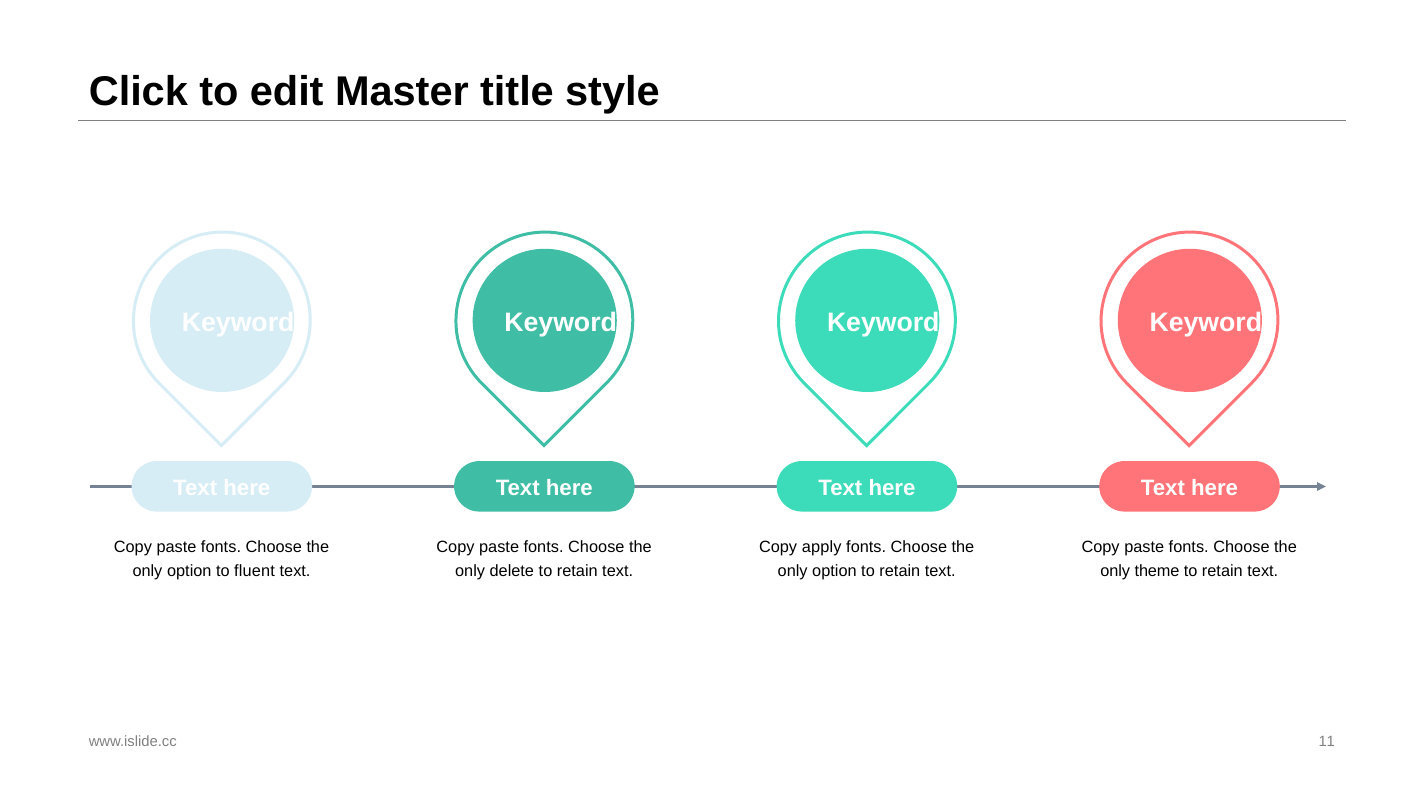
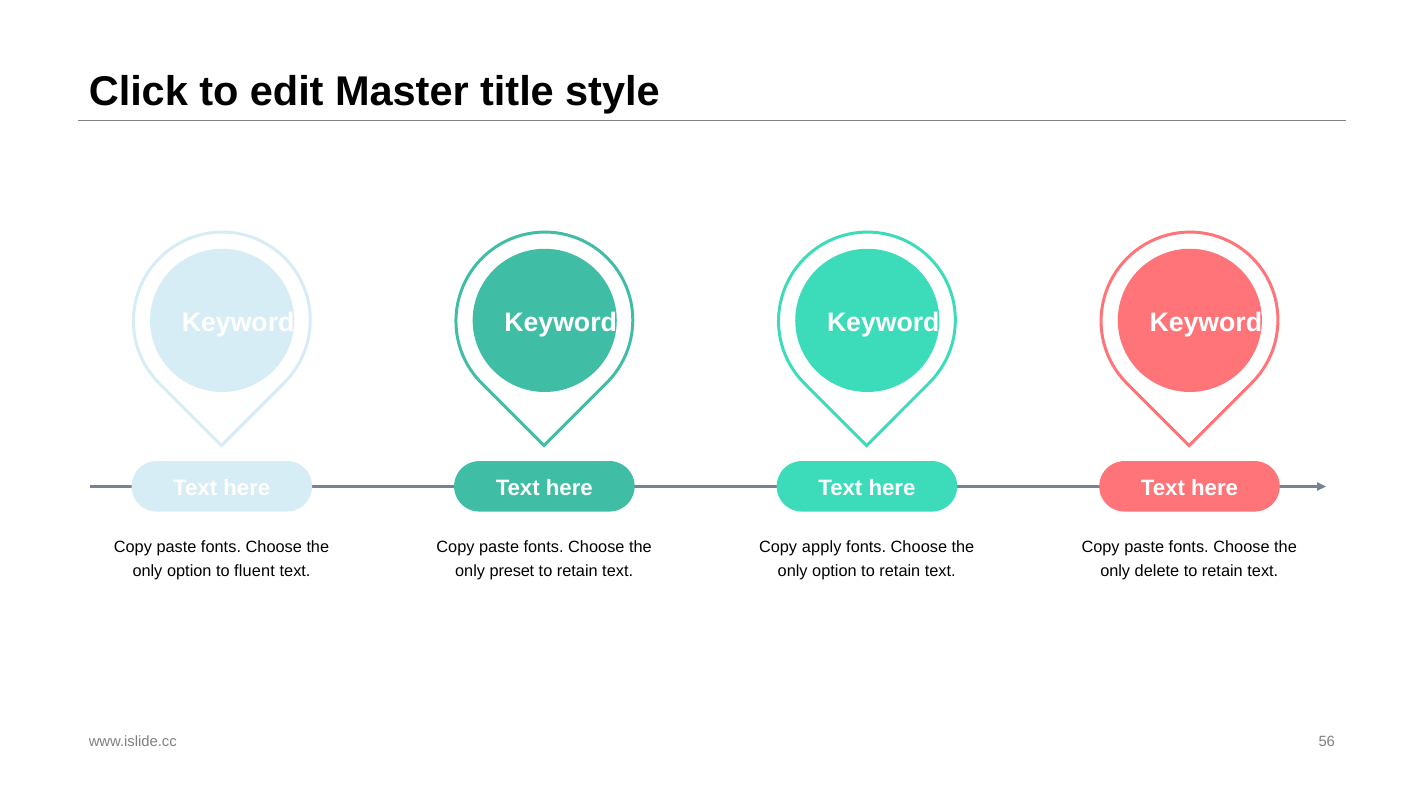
delete: delete -> preset
theme: theme -> delete
11: 11 -> 56
